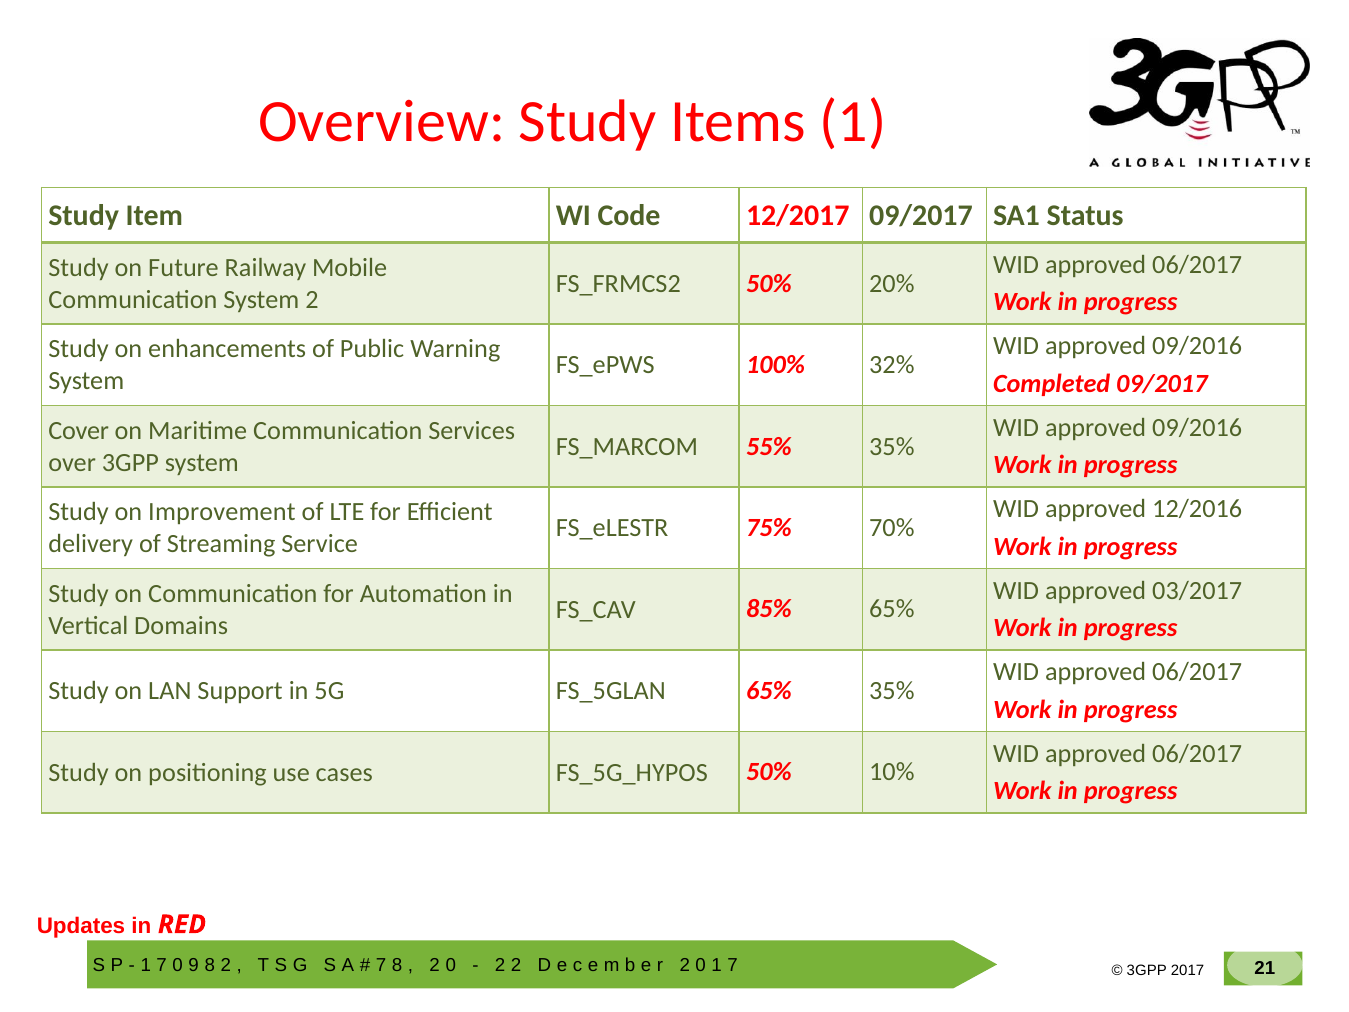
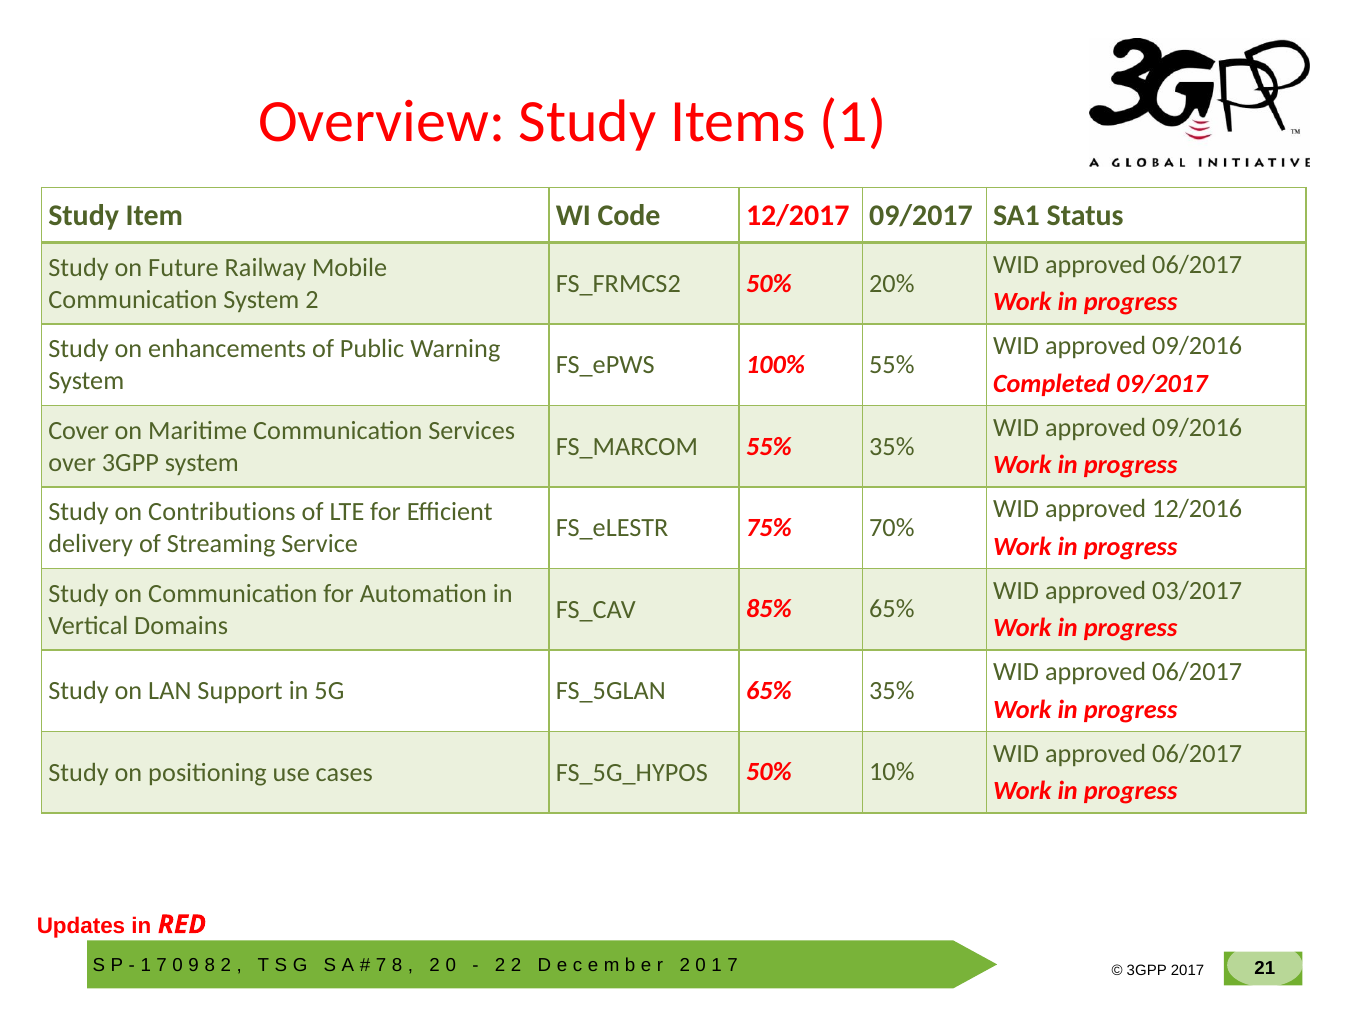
100% 32%: 32% -> 55%
Improvement: Improvement -> Contributions
